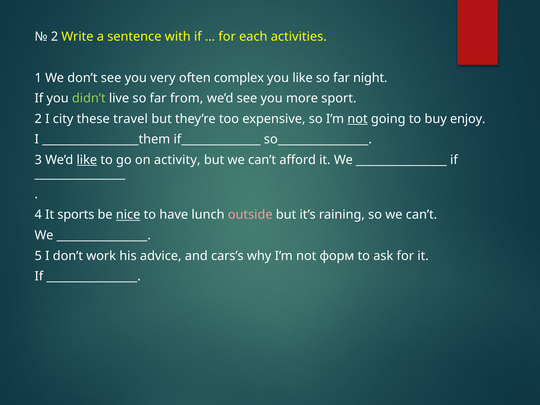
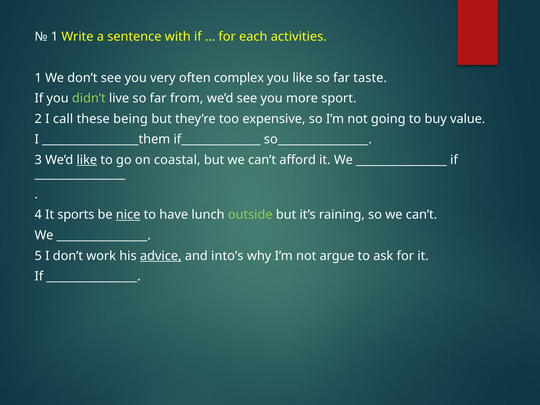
2 at (55, 37): 2 -> 1
night: night -> taste
city: city -> call
travel: travel -> being
not at (357, 119) underline: present -> none
enjoy: enjoy -> value
activity: activity -> coastal
outside colour: pink -> light green
advice underline: none -> present
cars’s: cars’s -> into’s
форм: форм -> argue
